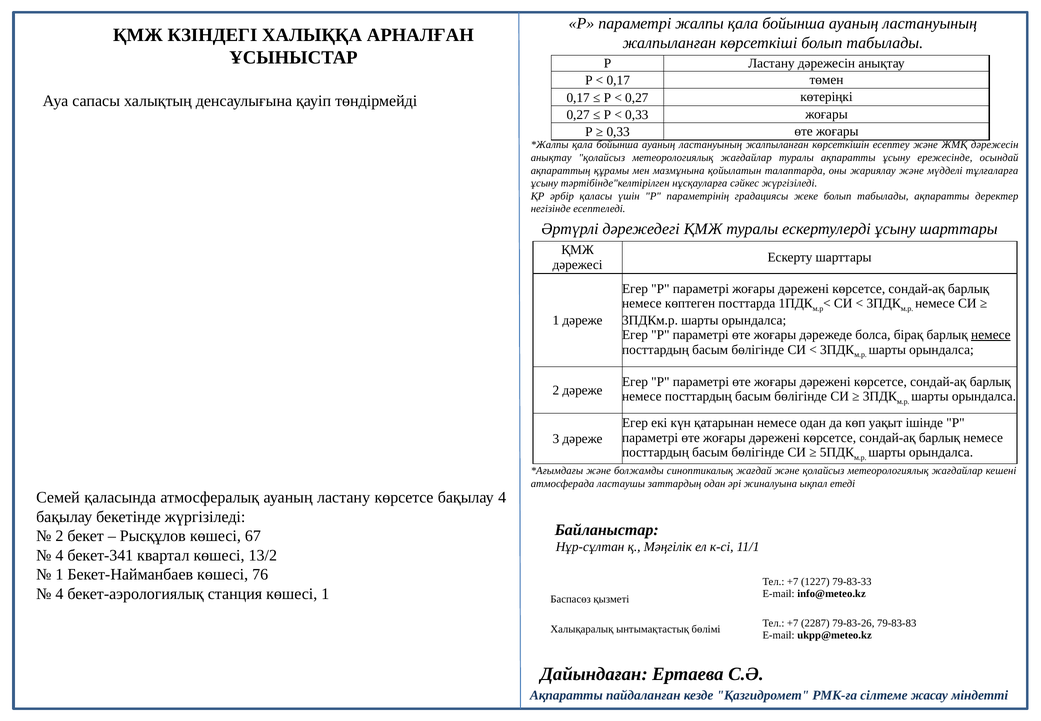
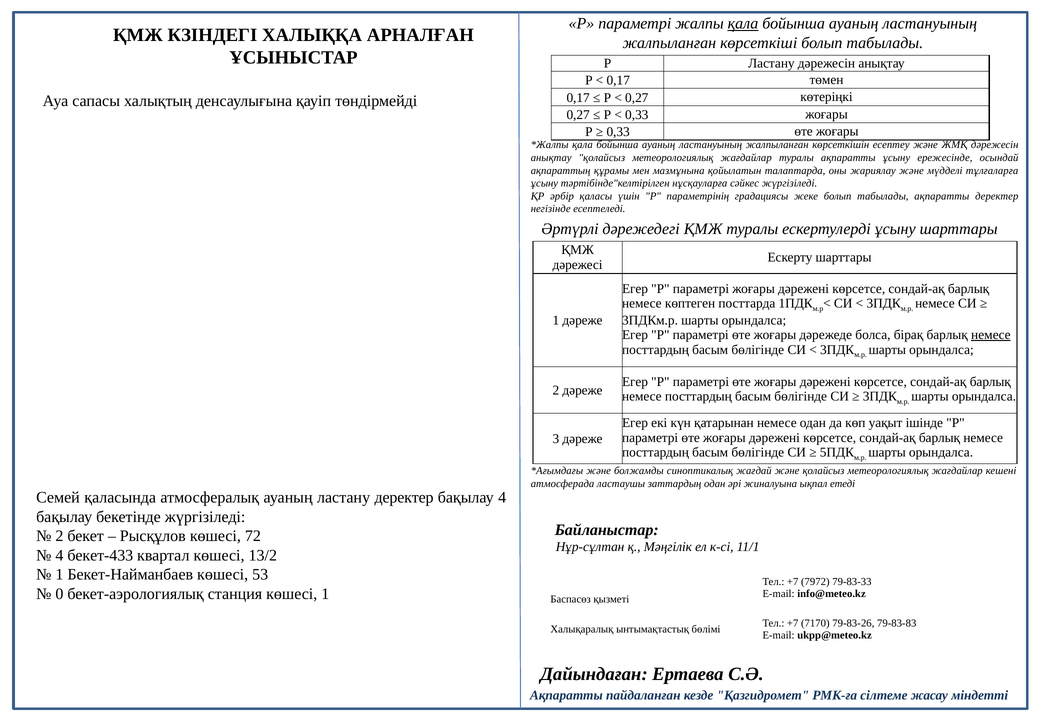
қала at (743, 24) underline: none -> present
ластану көрсетсе: көрсетсе -> деректер
67: 67 -> 72
бекет-341: бекет-341 -> бекет-433
76: 76 -> 53
1227: 1227 -> 7972
4 at (59, 594): 4 -> 0
2287: 2287 -> 7170
